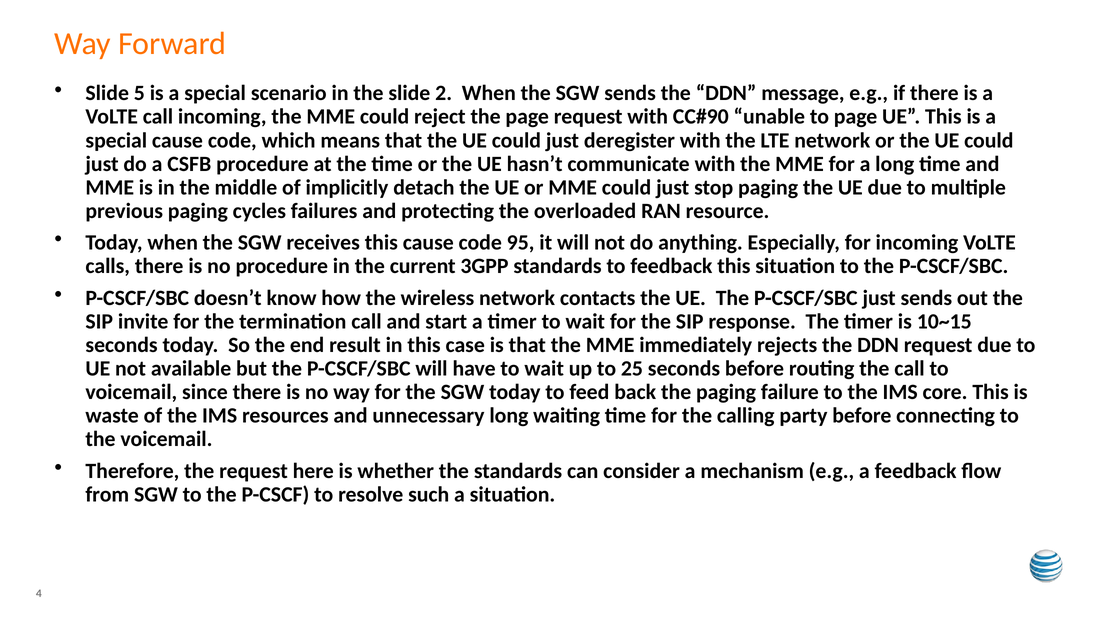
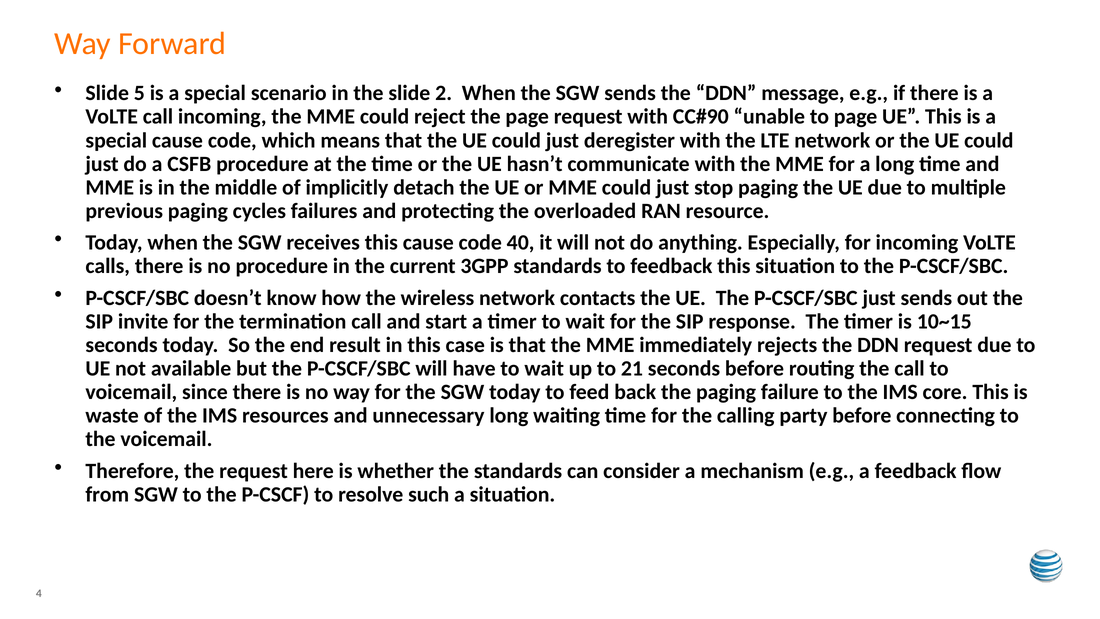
95: 95 -> 40
25: 25 -> 21
